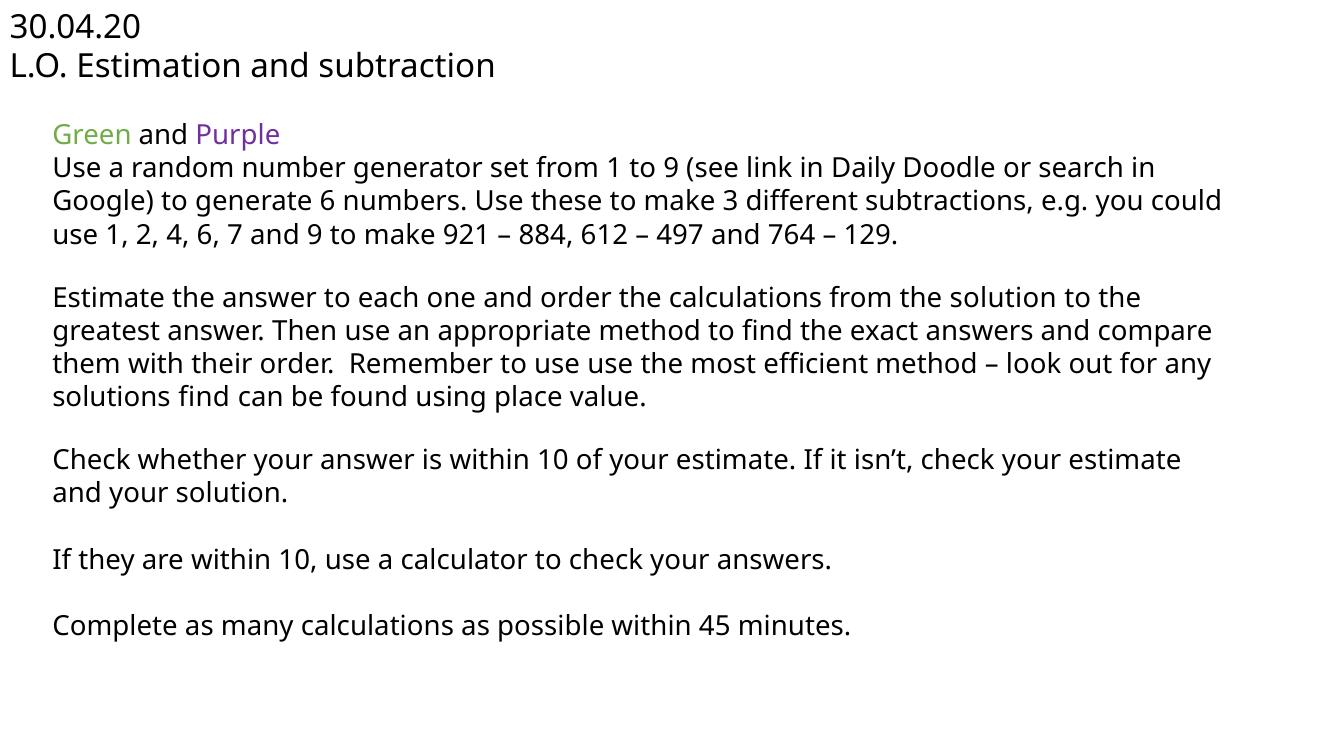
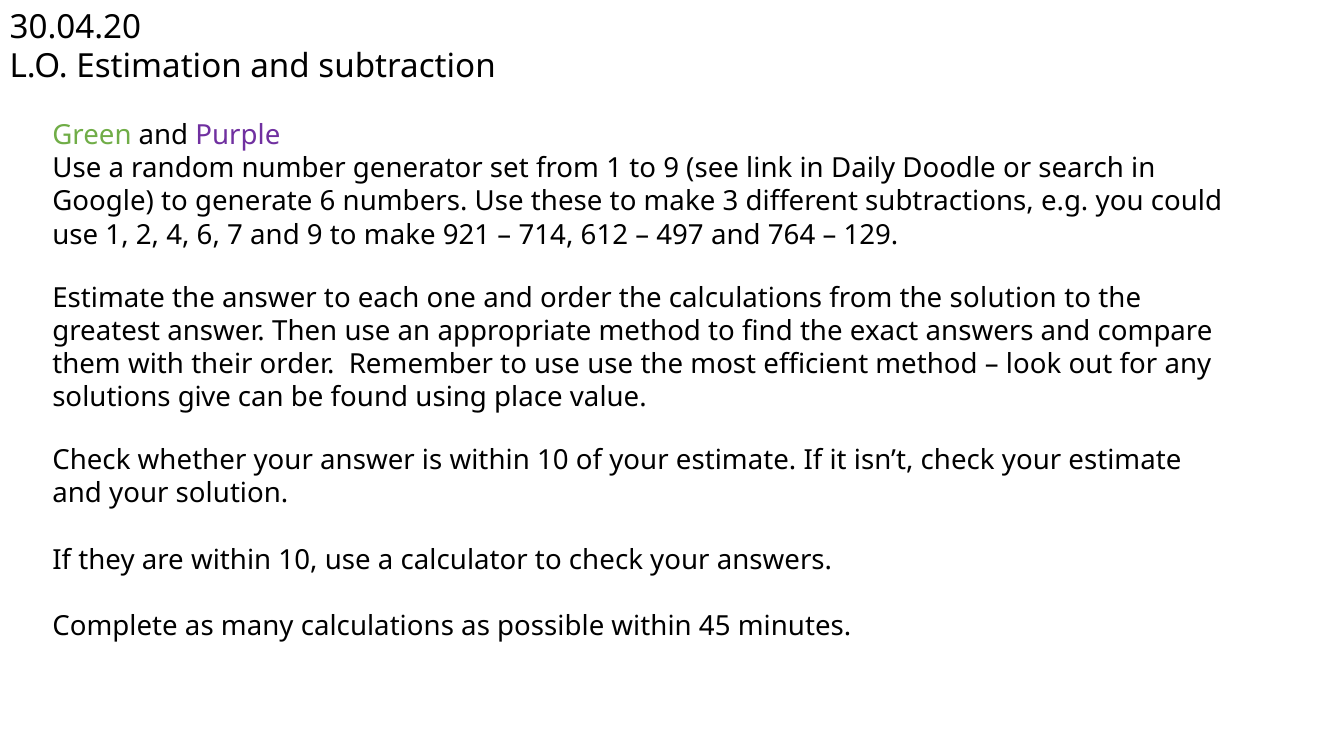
884: 884 -> 714
solutions find: find -> give
